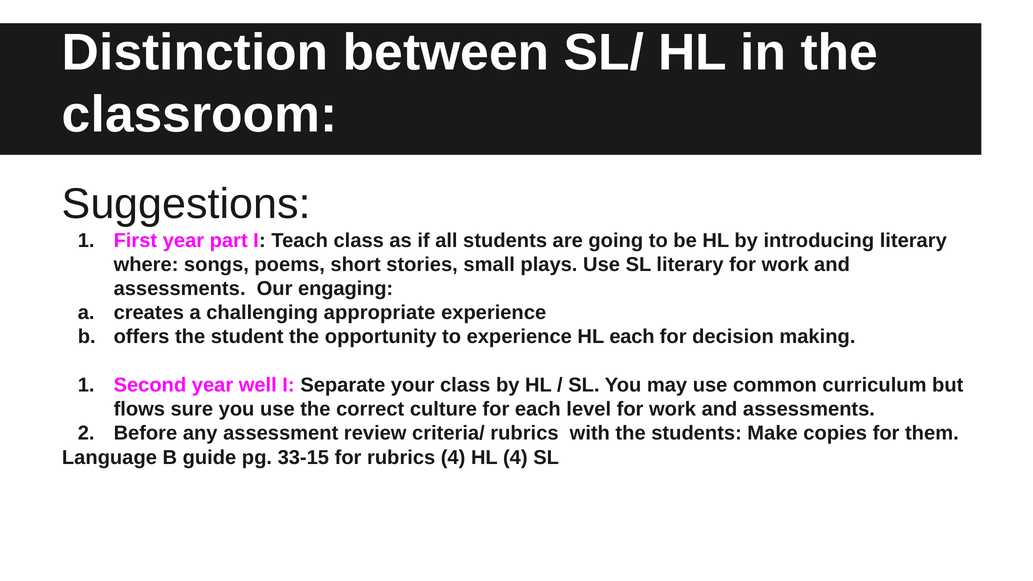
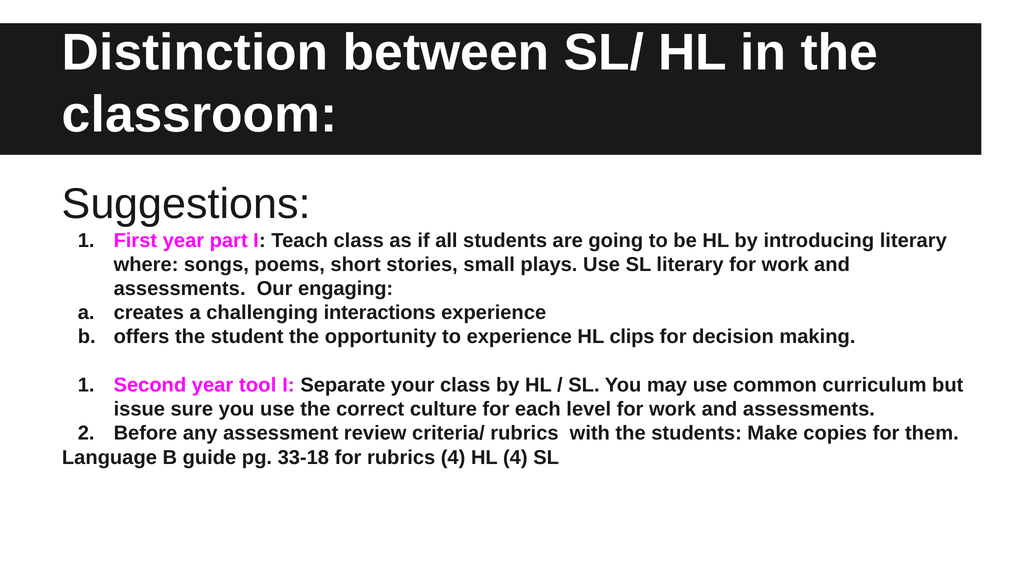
appropriate: appropriate -> interactions
HL each: each -> clips
well: well -> tool
flows: flows -> issue
33-15: 33-15 -> 33-18
